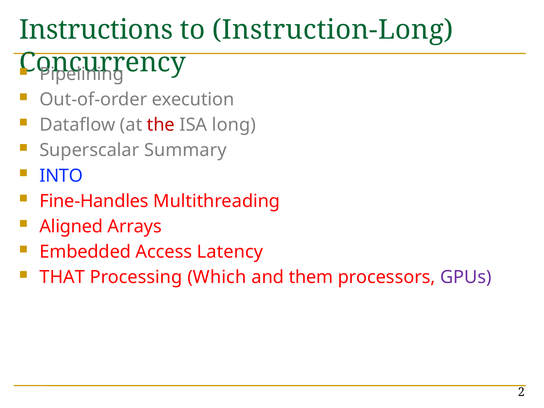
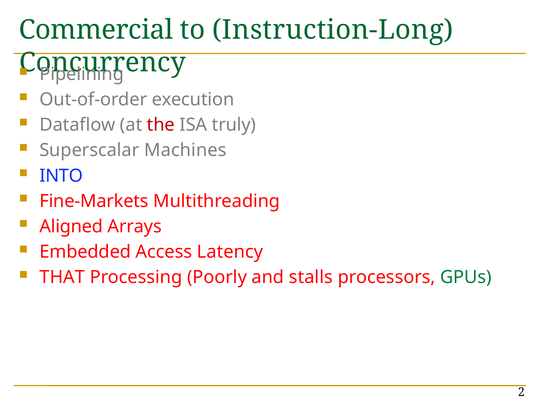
Instructions: Instructions -> Commercial
long: long -> truly
Summary: Summary -> Machines
Fine-Handles: Fine-Handles -> Fine-Markets
Which: Which -> Poorly
them: them -> stalls
GPUs colour: purple -> green
